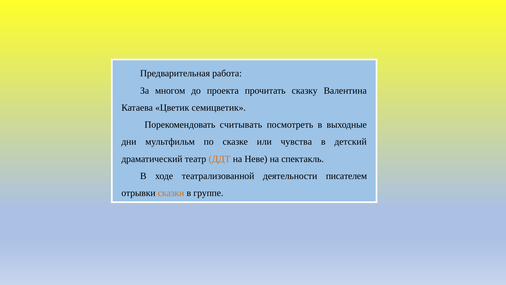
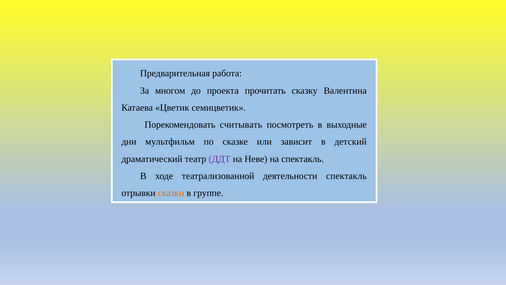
чувства: чувства -> зависит
ДДТ colour: orange -> purple
деятельности писателем: писателем -> спектакль
